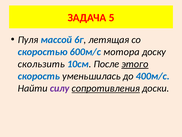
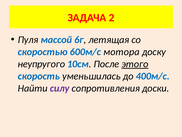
5: 5 -> 2
скользить: скользить -> неупругого
сопротивления underline: present -> none
